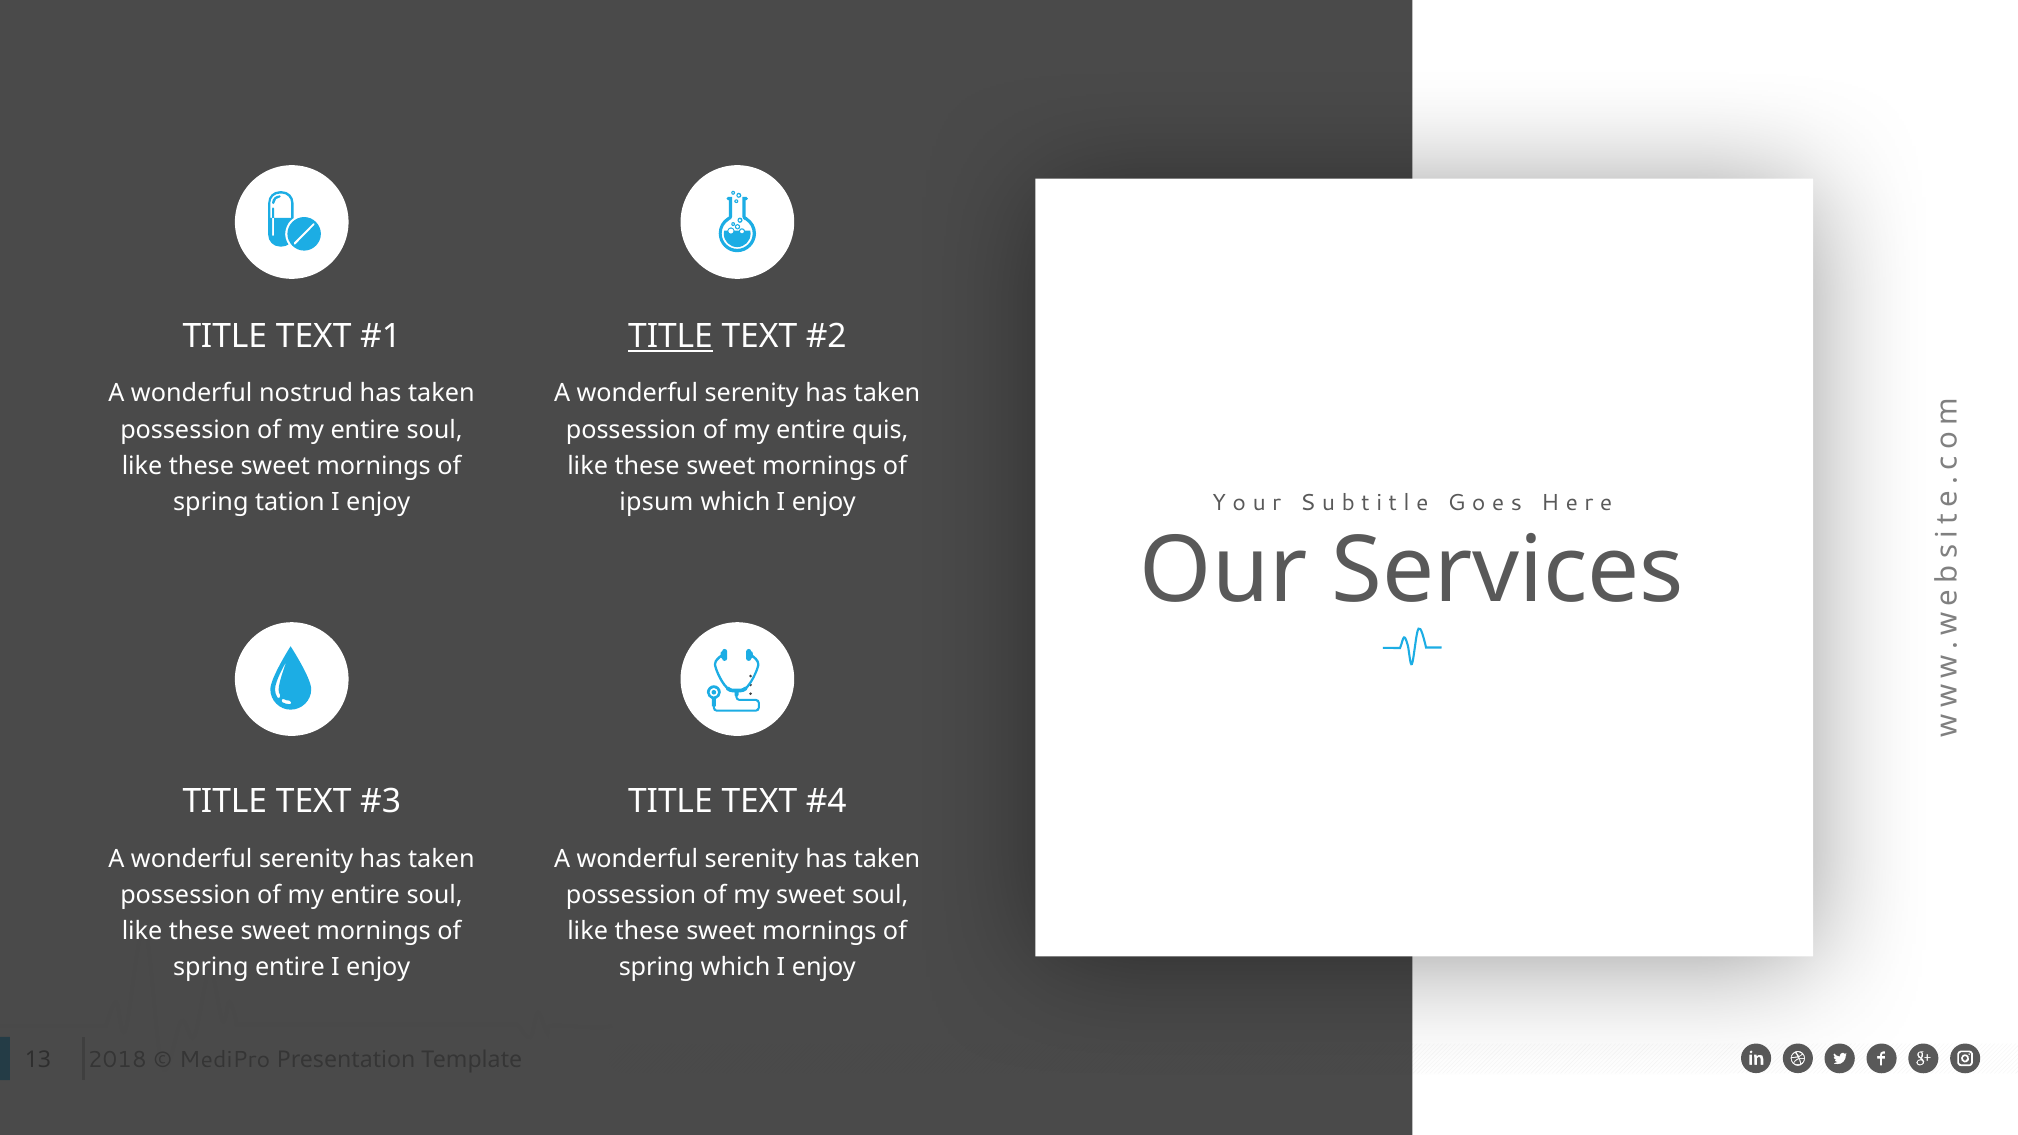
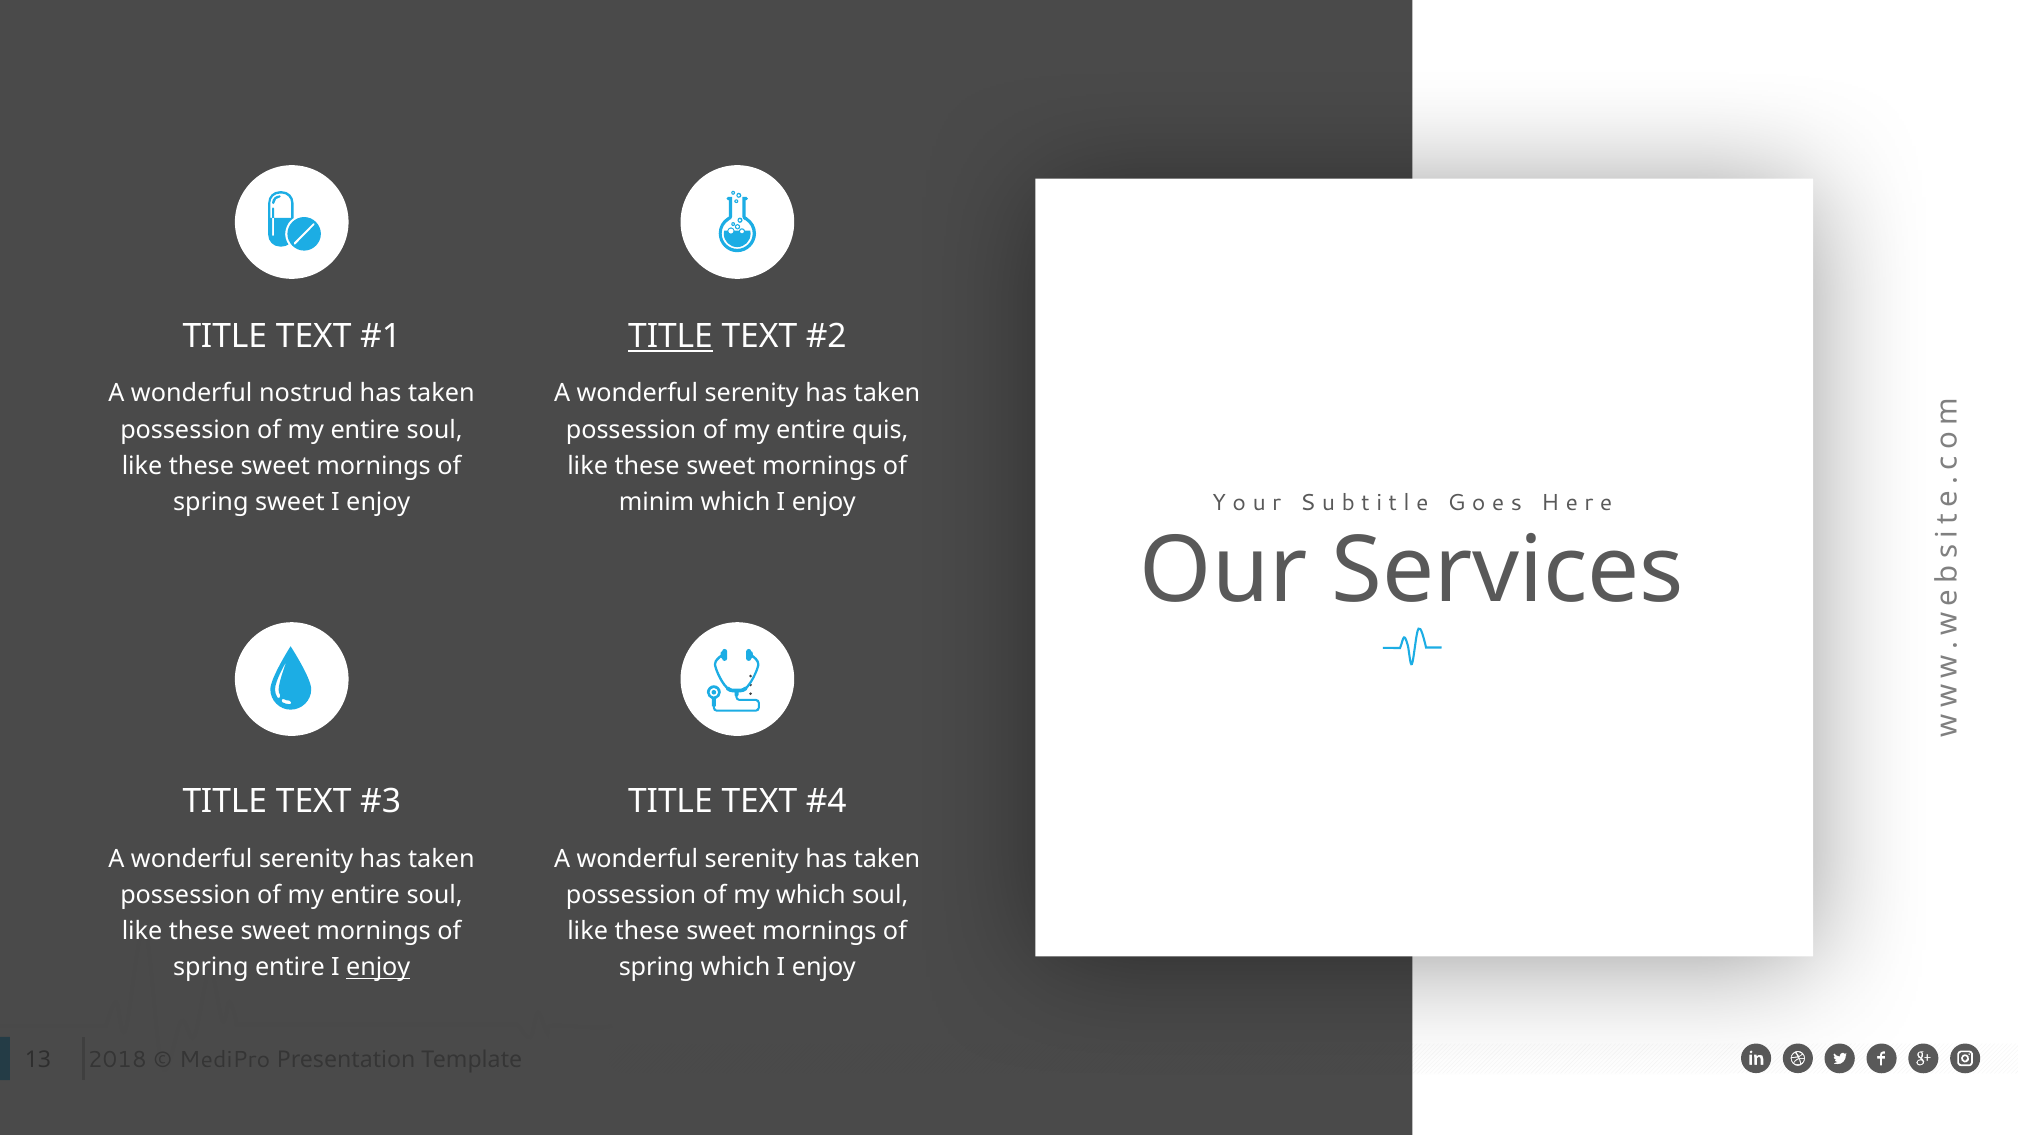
spring tation: tation -> sweet
ipsum: ipsum -> minim
my sweet: sweet -> which
enjoy at (378, 968) underline: none -> present
